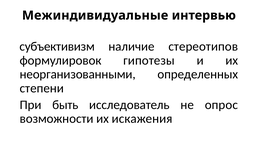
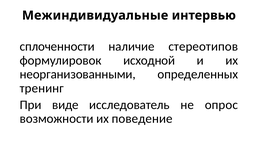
субъективизм: субъективизм -> сплоченности
гипотезы: гипотезы -> исходной
степени: степени -> тренинг
быть: быть -> виде
искажения: искажения -> поведение
